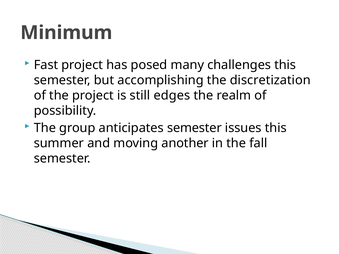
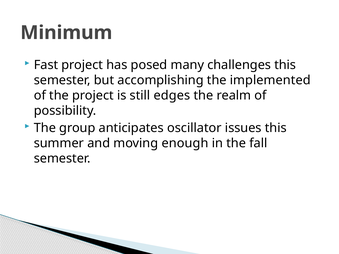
discretization: discretization -> implemented
anticipates semester: semester -> oscillator
another: another -> enough
